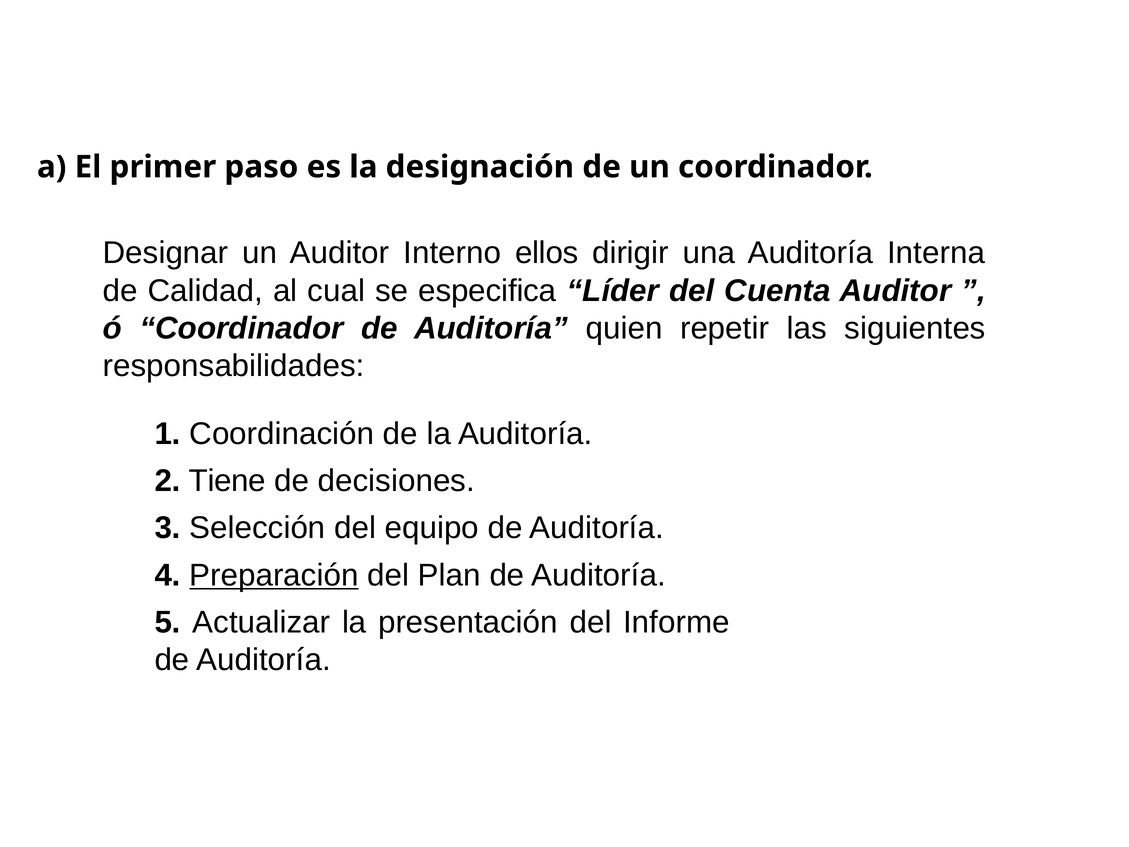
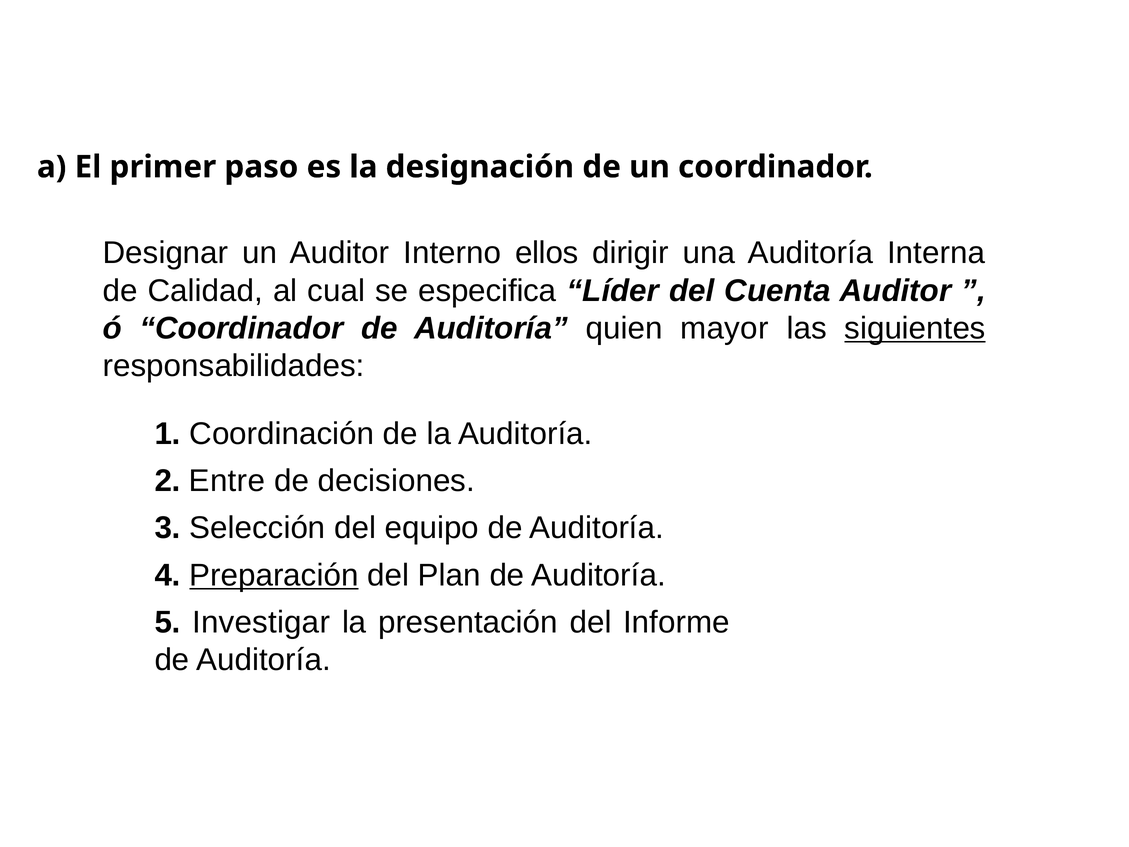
repetir: repetir -> mayor
siguientes underline: none -> present
Tiene: Tiene -> Entre
Actualizar: Actualizar -> Investigar
